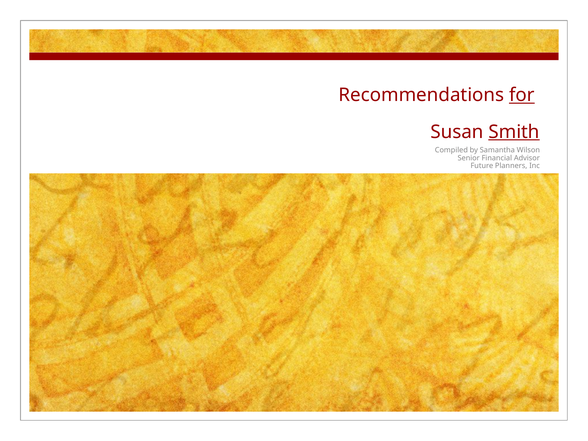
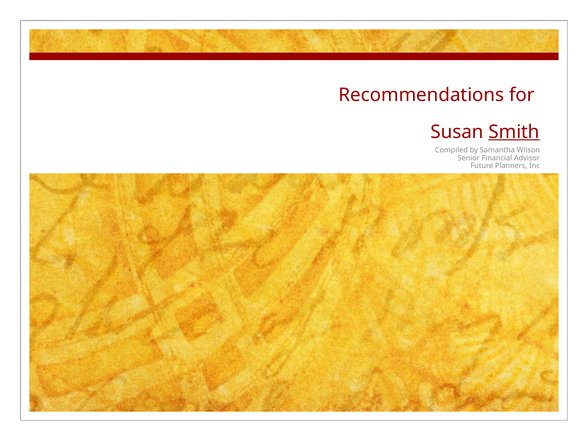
for underline: present -> none
